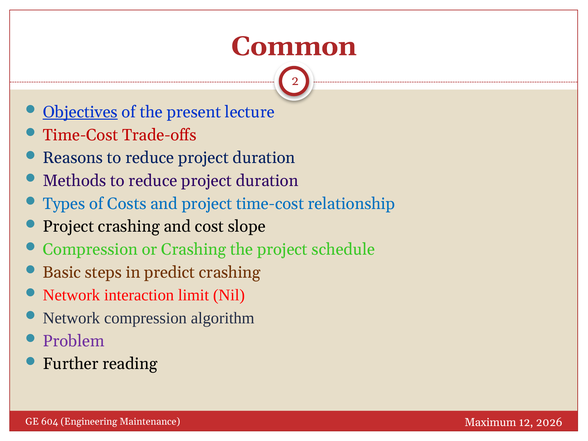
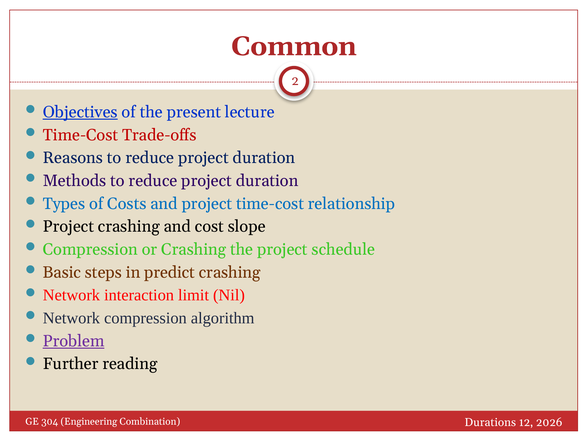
Problem underline: none -> present
604: 604 -> 304
Maintenance: Maintenance -> Combination
Maximum: Maximum -> Durations
